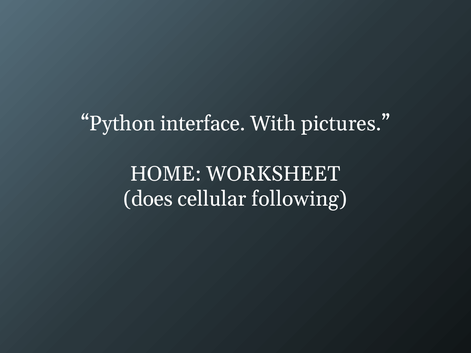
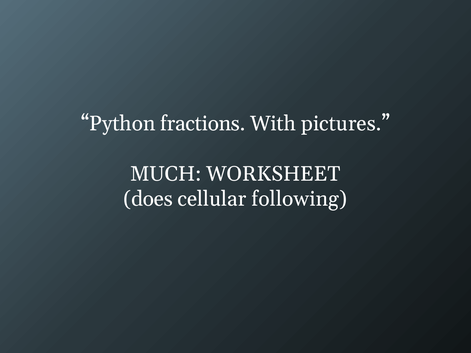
interface: interface -> fractions
HOME: HOME -> MUCH
